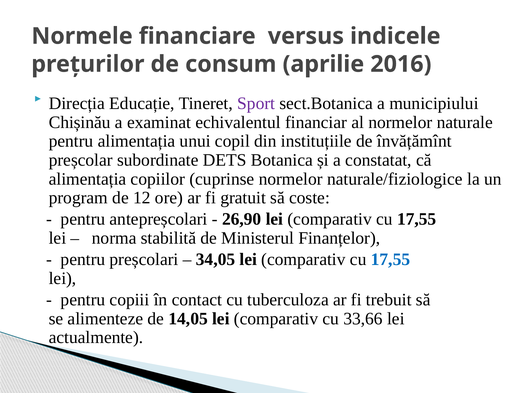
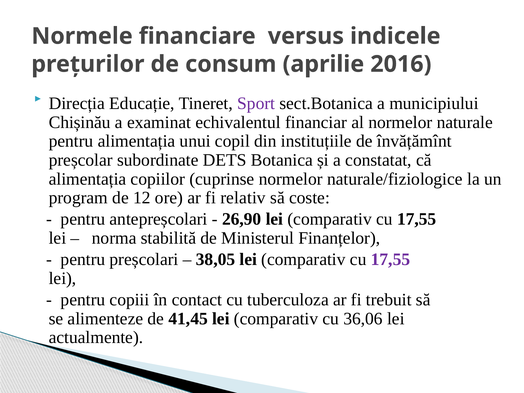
gratuit: gratuit -> relativ
34,05: 34,05 -> 38,05
17,55 at (390, 260) colour: blue -> purple
14,05: 14,05 -> 41,45
33,66: 33,66 -> 36,06
